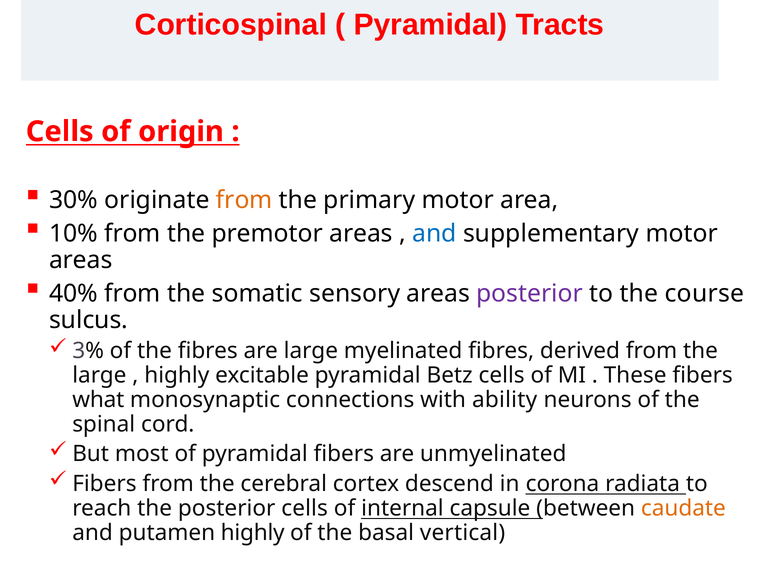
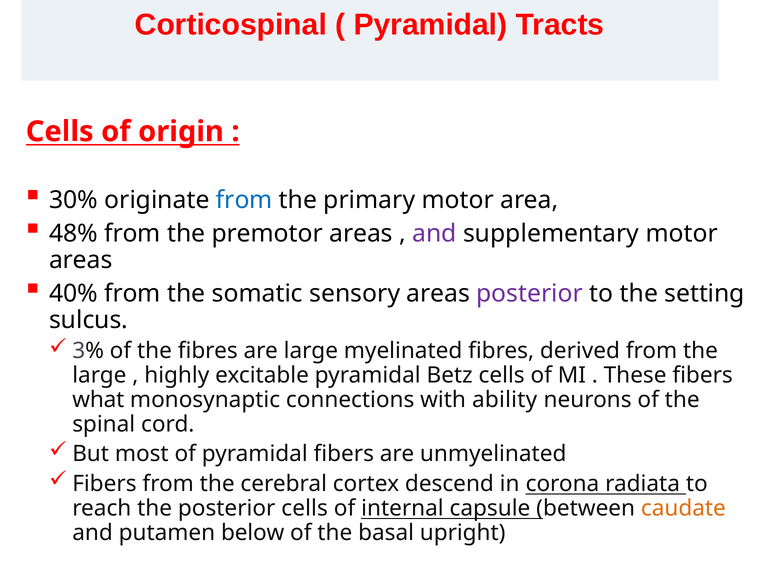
from at (244, 200) colour: orange -> blue
10%: 10% -> 48%
and at (434, 234) colour: blue -> purple
course: course -> setting
putamen highly: highly -> below
vertical: vertical -> upright
